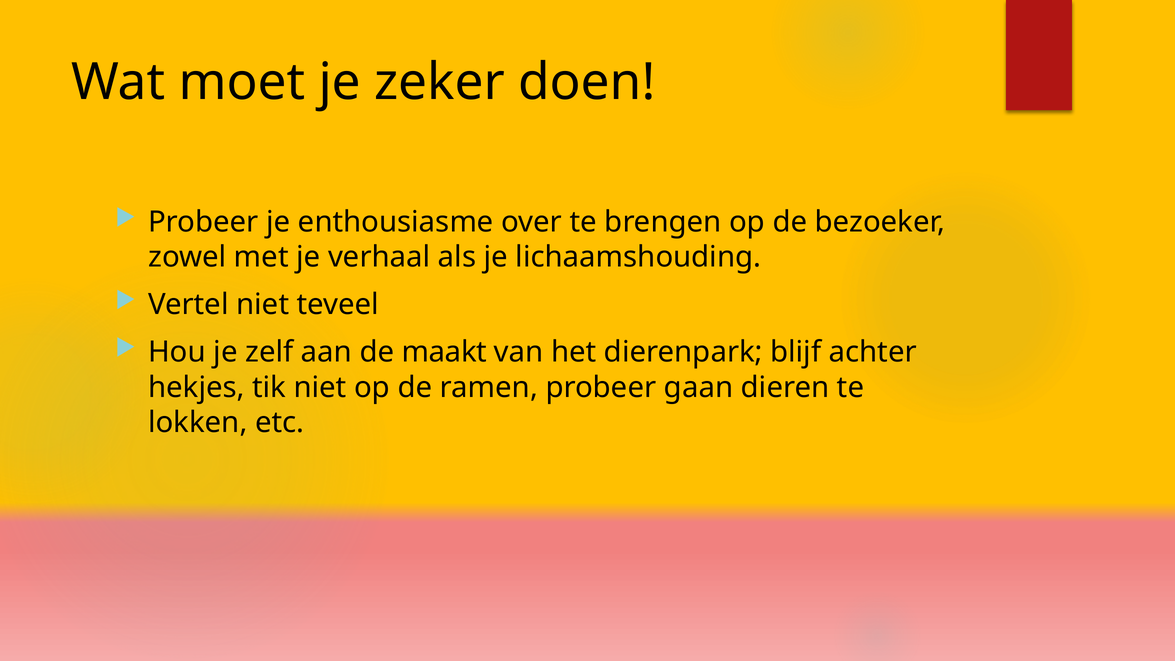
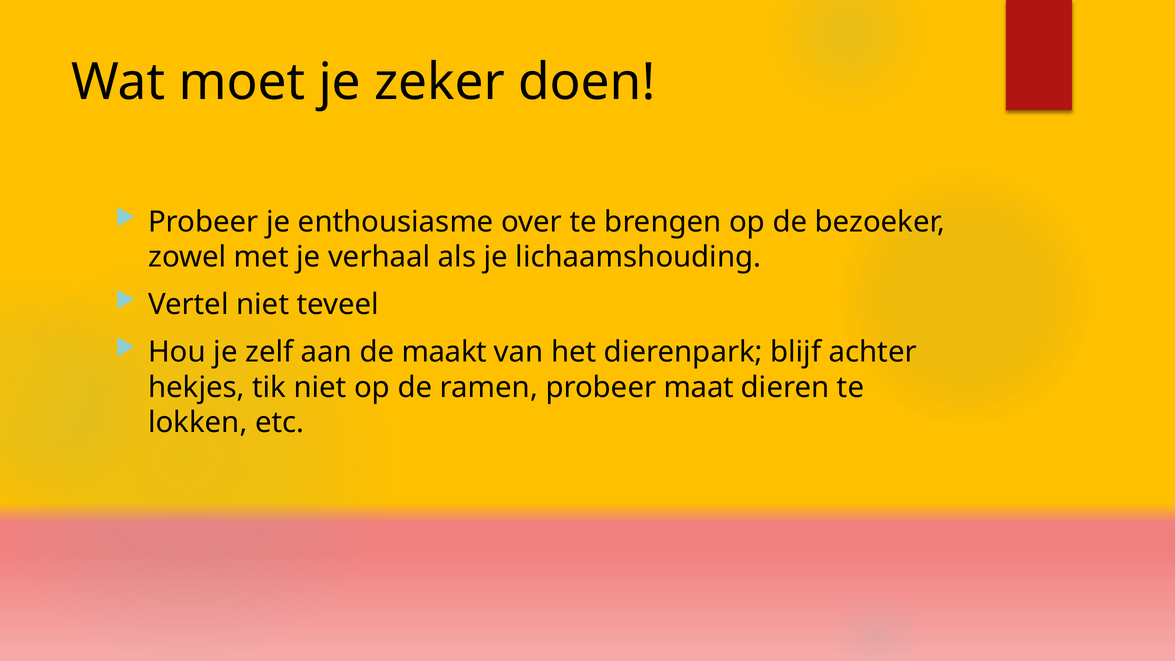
gaan: gaan -> maat
